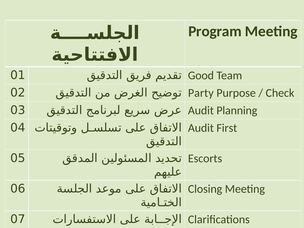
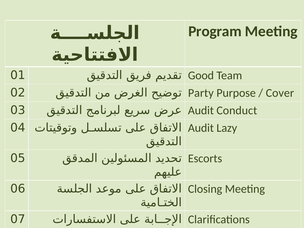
Check: Check -> Cover
Planning: Planning -> Conduct
First: First -> Lazy
